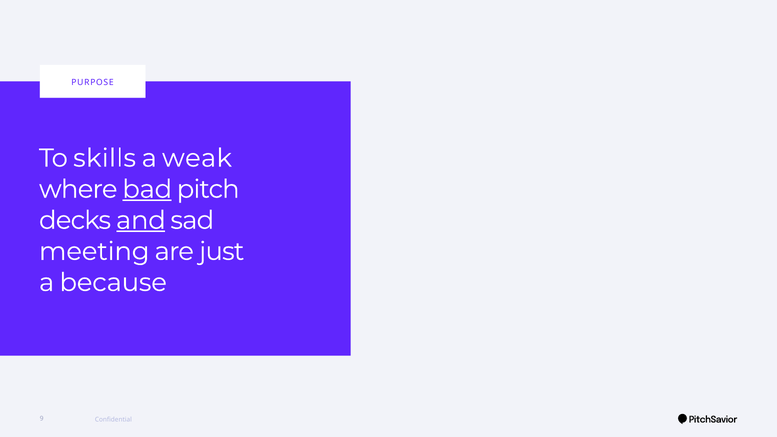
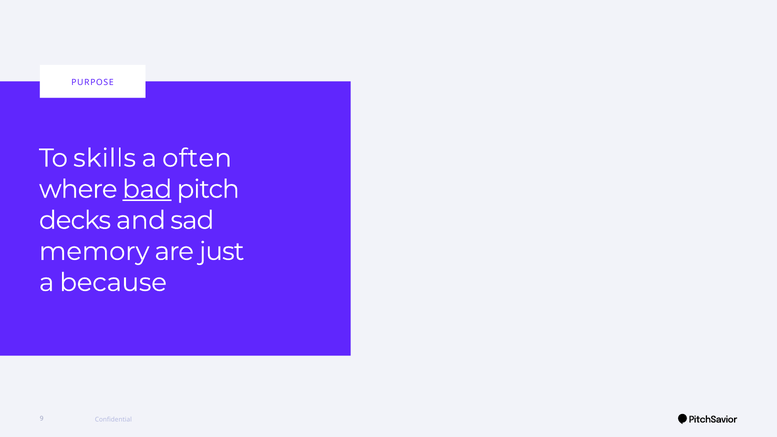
weak: weak -> often
and underline: present -> none
meeting: meeting -> memory
